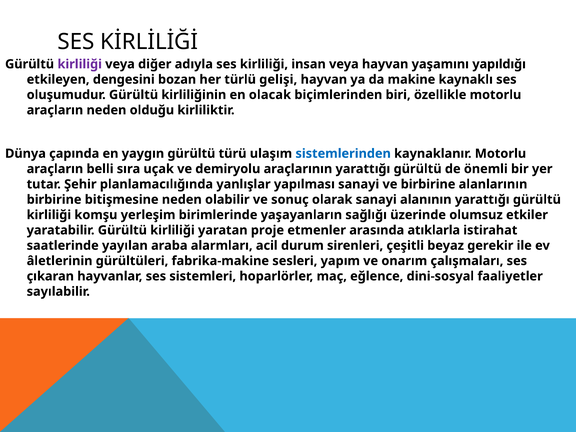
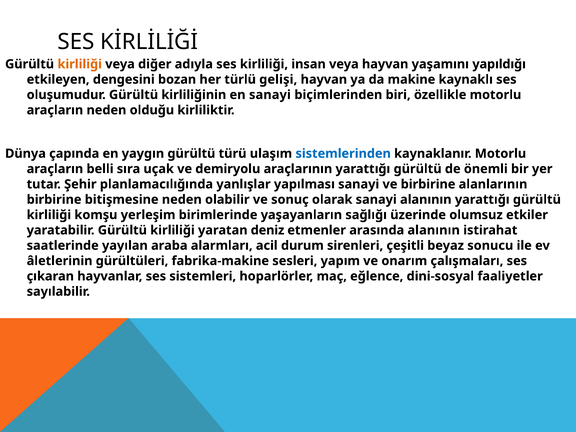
kirliliği at (80, 64) colour: purple -> orange
en olacak: olacak -> sanayi
proje: proje -> deniz
arasında atıklarla: atıklarla -> alanının
gerekir: gerekir -> sonucu
